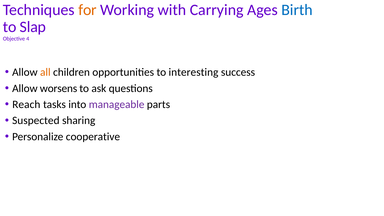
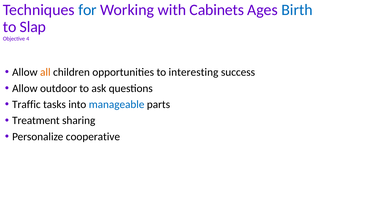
for colour: orange -> blue
Carrying: Carrying -> Cabinets
worsens: worsens -> outdoor
Reach: Reach -> Traffic
manageable colour: purple -> blue
Suspected: Suspected -> Treatment
